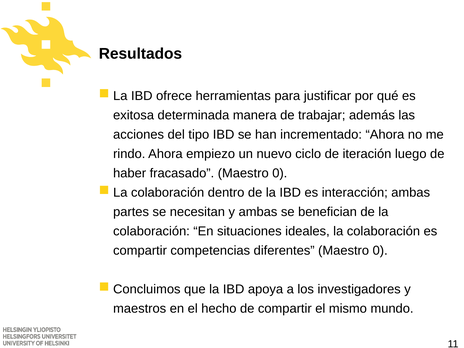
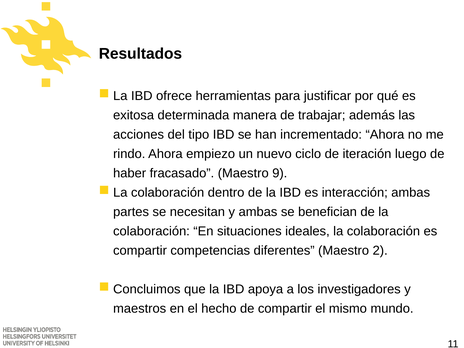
fracasado Maestro 0: 0 -> 9
diferentes Maestro 0: 0 -> 2
